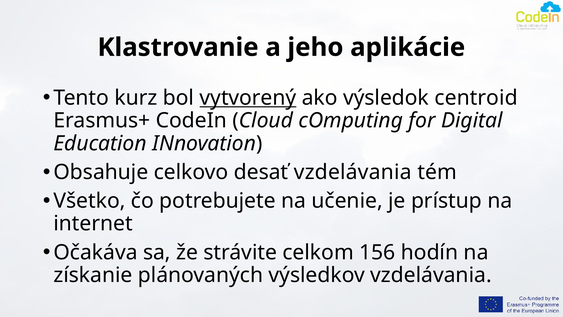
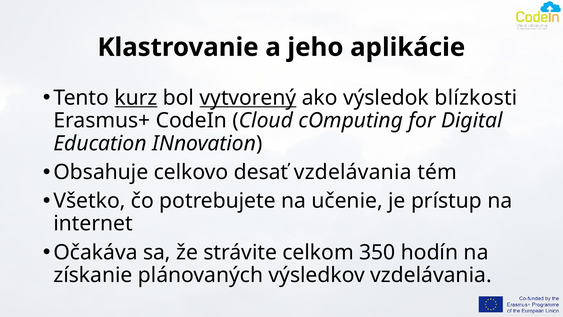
kurz underline: none -> present
centroid: centroid -> blízkosti
156: 156 -> 350
